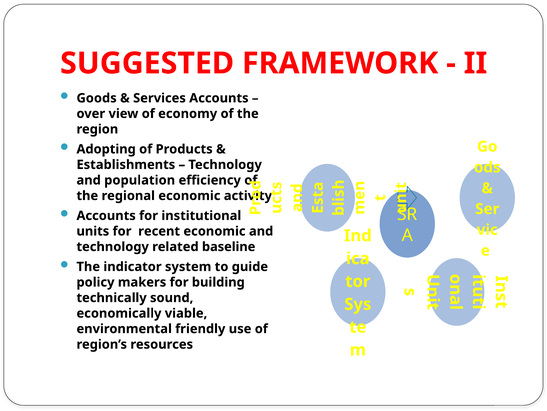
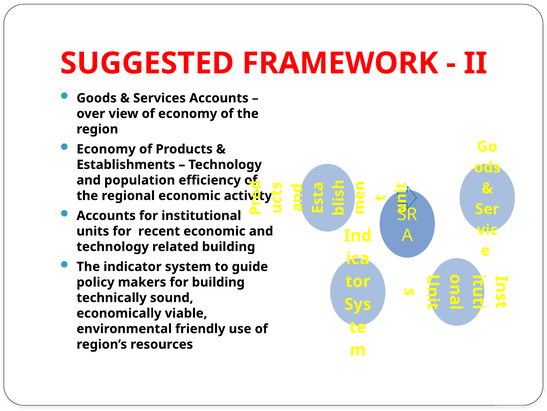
Adopting at (106, 149): Adopting -> Economy
related baseline: baseline -> building
